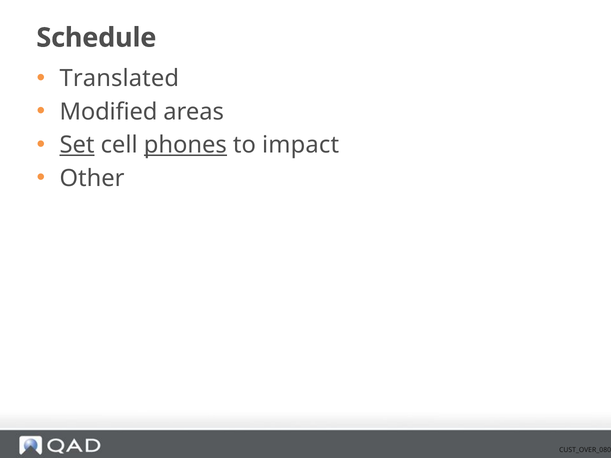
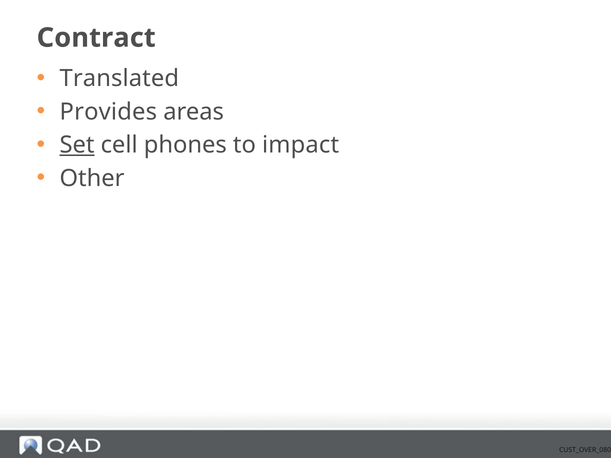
Schedule: Schedule -> Contract
Modified: Modified -> Provides
phones underline: present -> none
